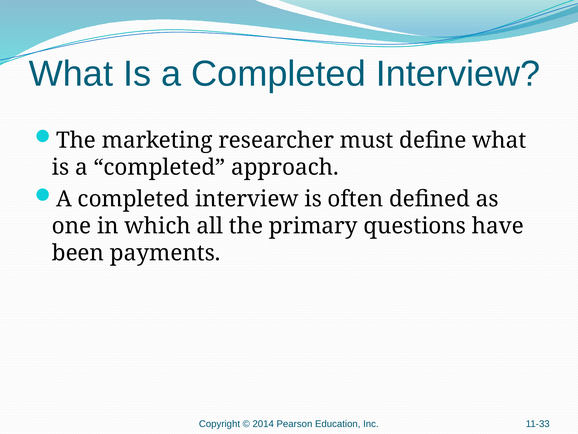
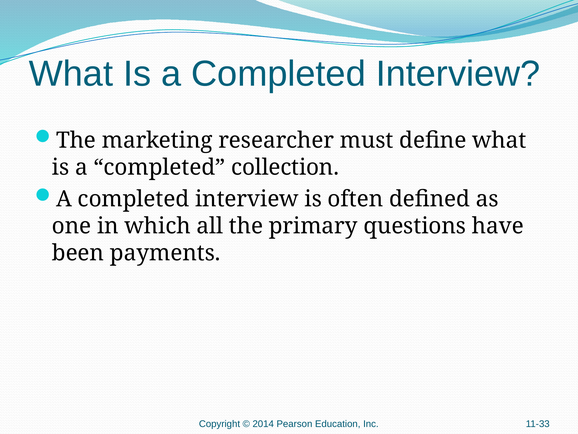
approach: approach -> collection
